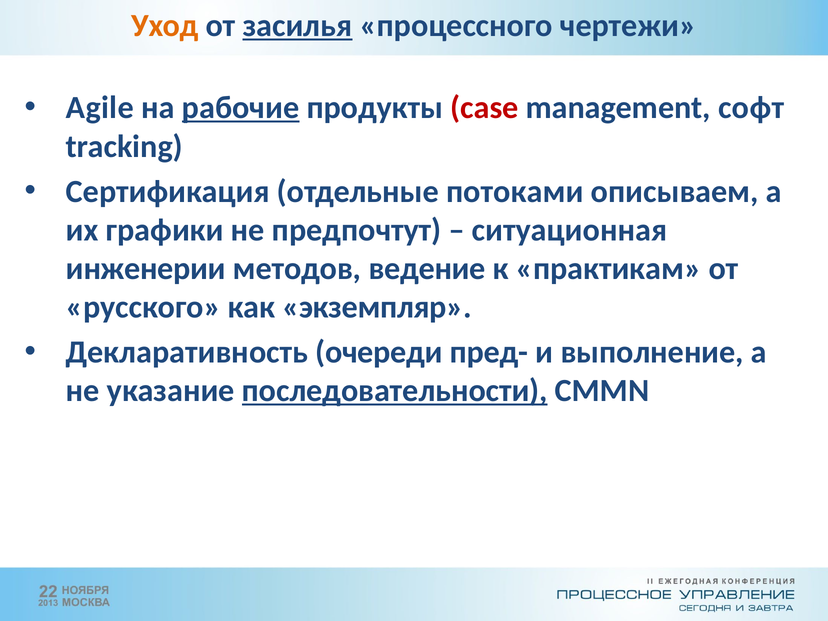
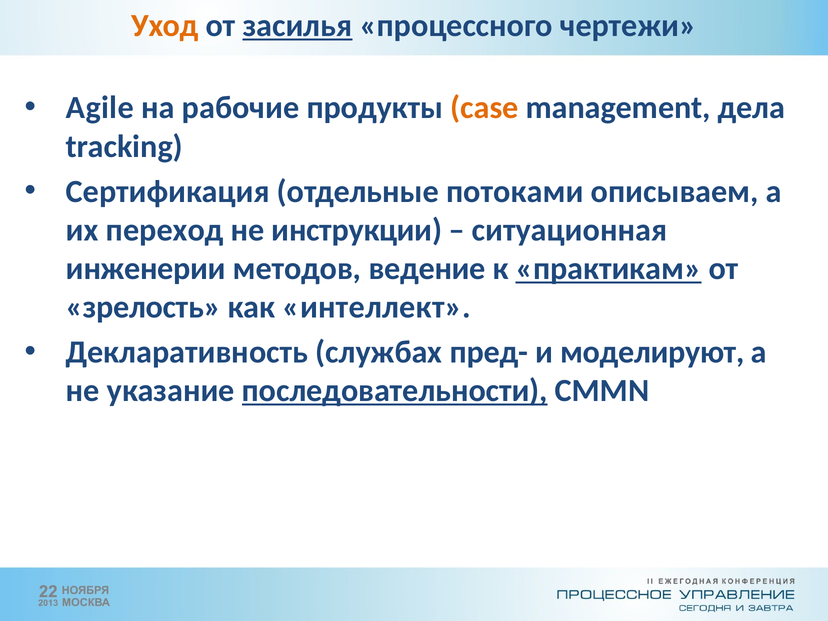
рабочие underline: present -> none
case colour: red -> orange
софт: софт -> дела
графики: графики -> переход
предпочтут: предпочтут -> инструкции
практикам underline: none -> present
русского: русского -> зрелость
экземпляр: экземпляр -> интеллект
очереди: очереди -> службах
выполнение: выполнение -> моделируют
